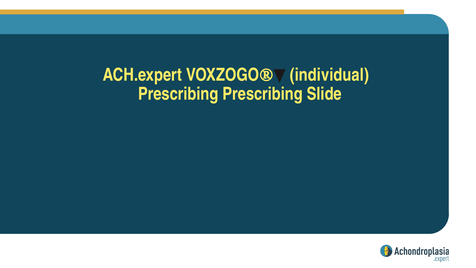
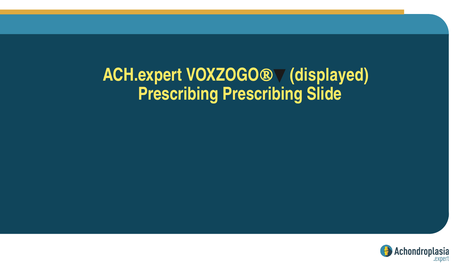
individual: individual -> displayed
